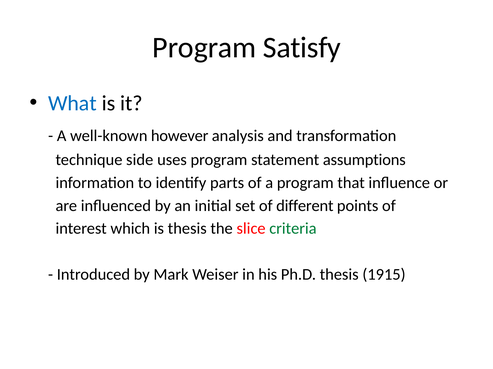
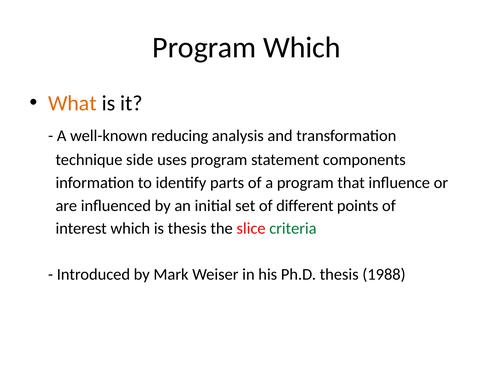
Program Satisfy: Satisfy -> Which
What colour: blue -> orange
however: however -> reducing
assumptions: assumptions -> components
1915: 1915 -> 1988
